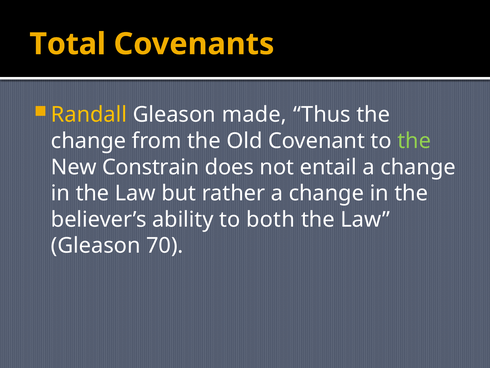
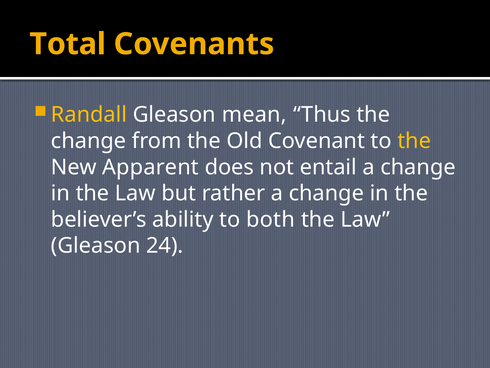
made: made -> mean
the at (414, 141) colour: light green -> yellow
Constrain: Constrain -> Apparent
70: 70 -> 24
